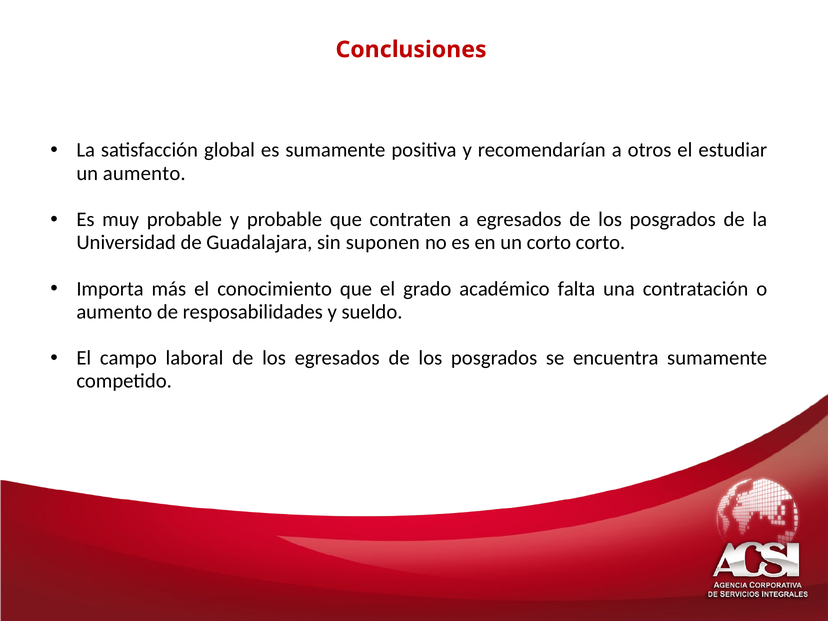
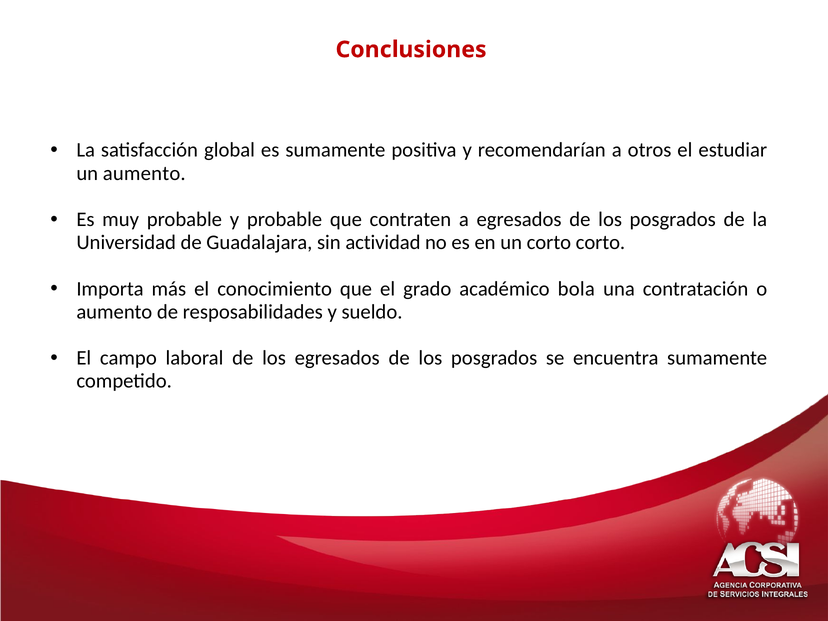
suponen: suponen -> actividad
falta: falta -> bola
